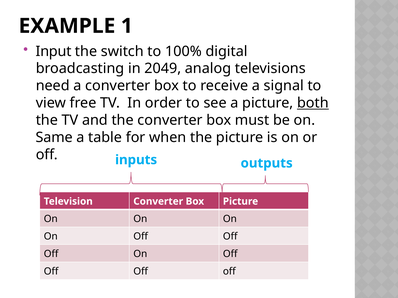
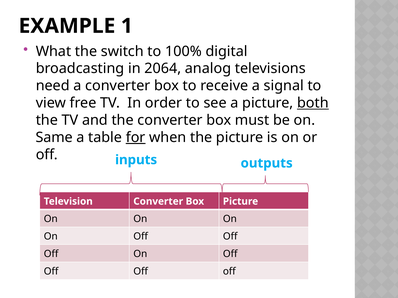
Input: Input -> What
2049: 2049 -> 2064
for underline: none -> present
